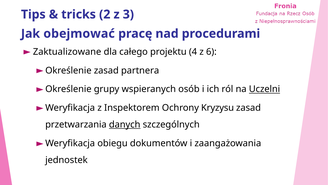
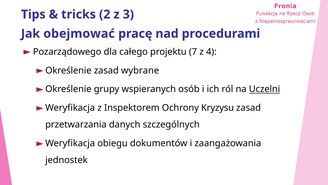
Zaktualizowane: Zaktualizowane -> Pozarządowego
4: 4 -> 7
6: 6 -> 4
partnera: partnera -> wybrane
danych underline: present -> none
